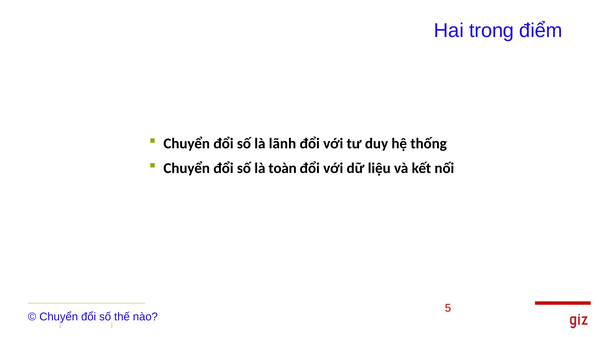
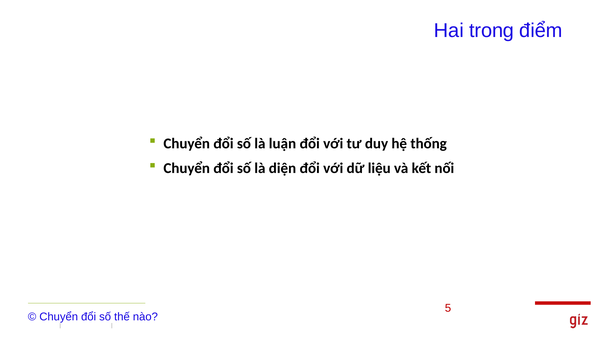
lãnh: lãnh -> luận
toàn: toàn -> diện
